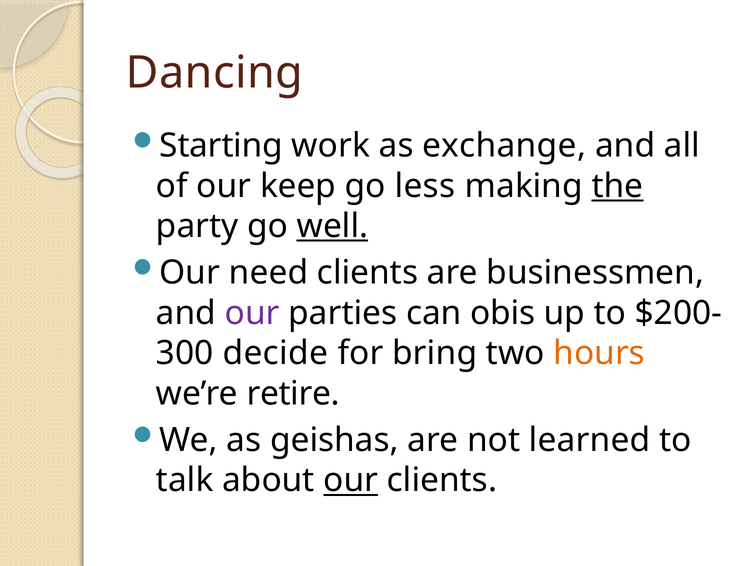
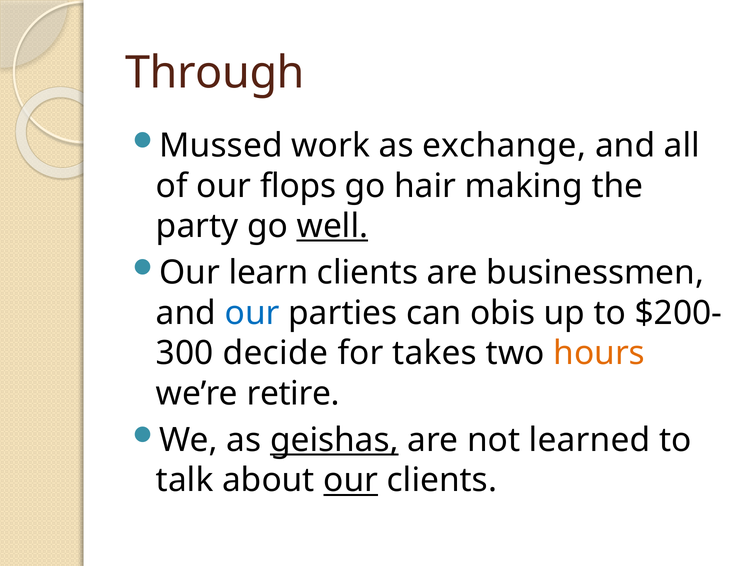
Dancing: Dancing -> Through
Starting: Starting -> Mussed
keep: keep -> flops
less: less -> hair
the underline: present -> none
need: need -> learn
our at (252, 313) colour: purple -> blue
bring: bring -> takes
geishas underline: none -> present
